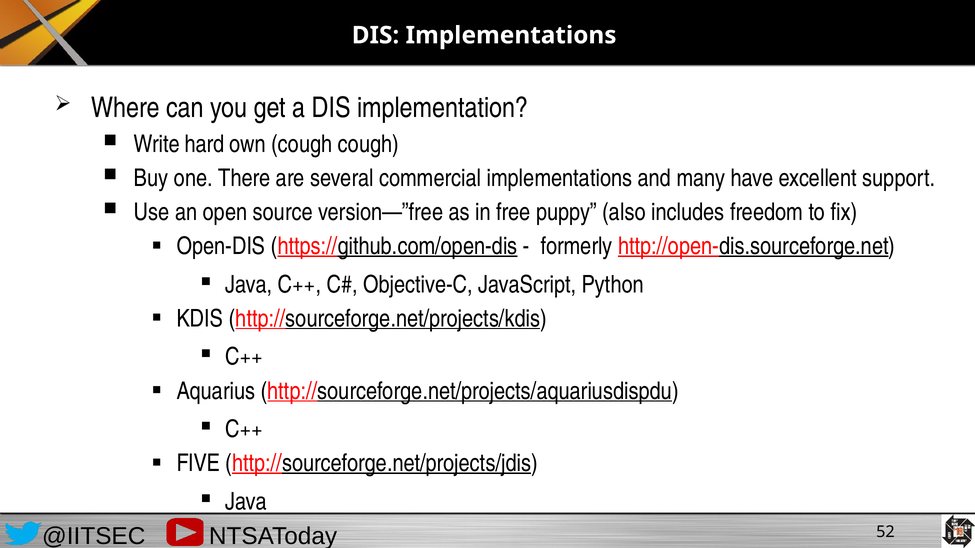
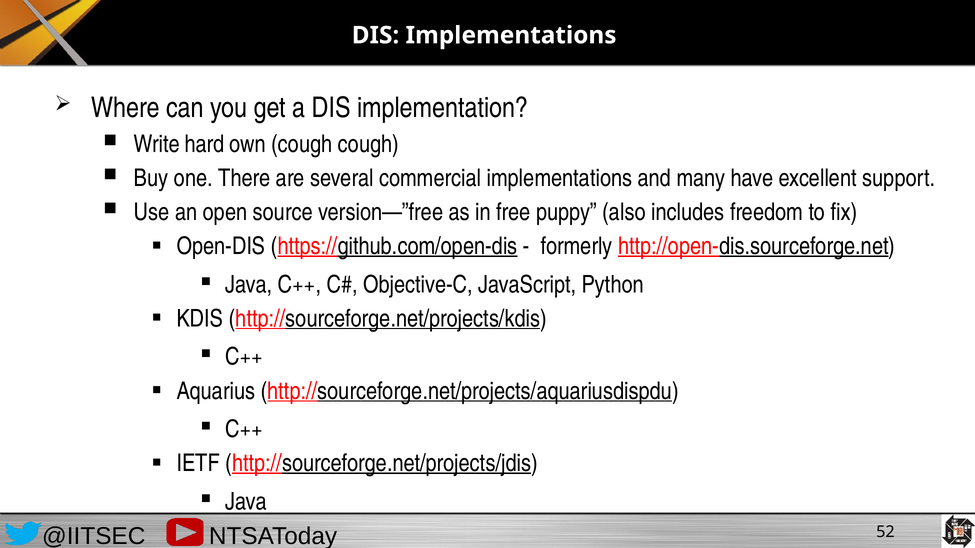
FIVE: FIVE -> IETF
